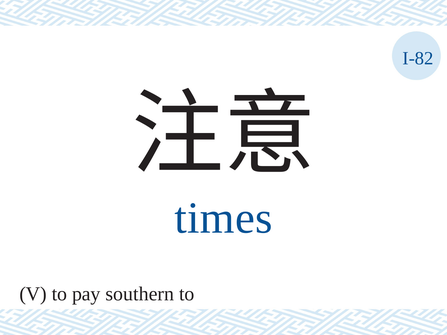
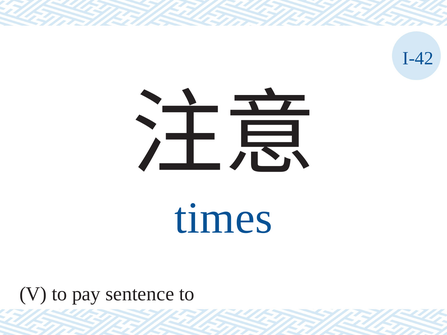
I-82: I-82 -> I-42
southern: southern -> sentence
